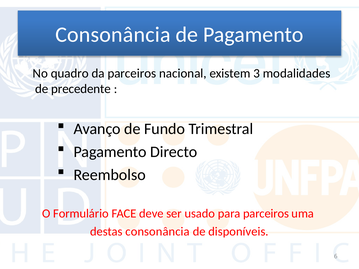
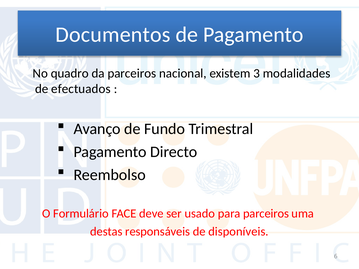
Consonância at (113, 35): Consonância -> Documentos
precedente: precedente -> efectuados
destas consonância: consonância -> responsáveis
